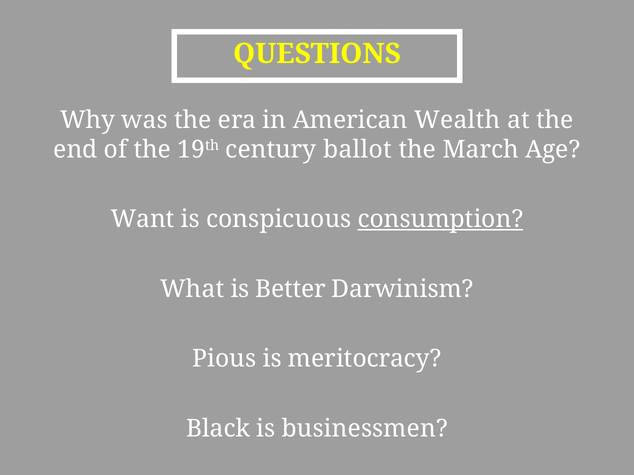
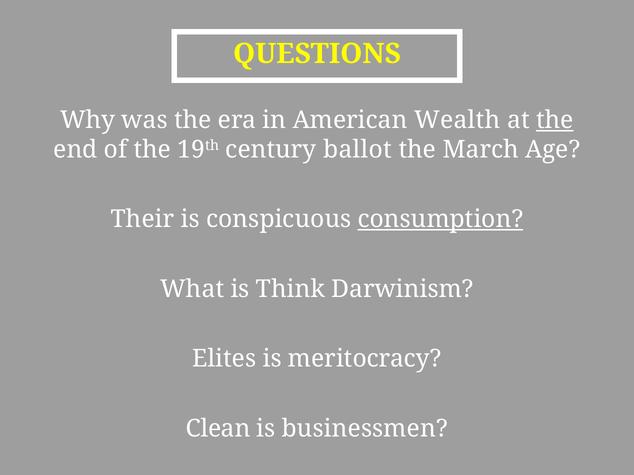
the at (555, 120) underline: none -> present
Want: Want -> Their
Better: Better -> Think
Pious: Pious -> Elites
Black: Black -> Clean
